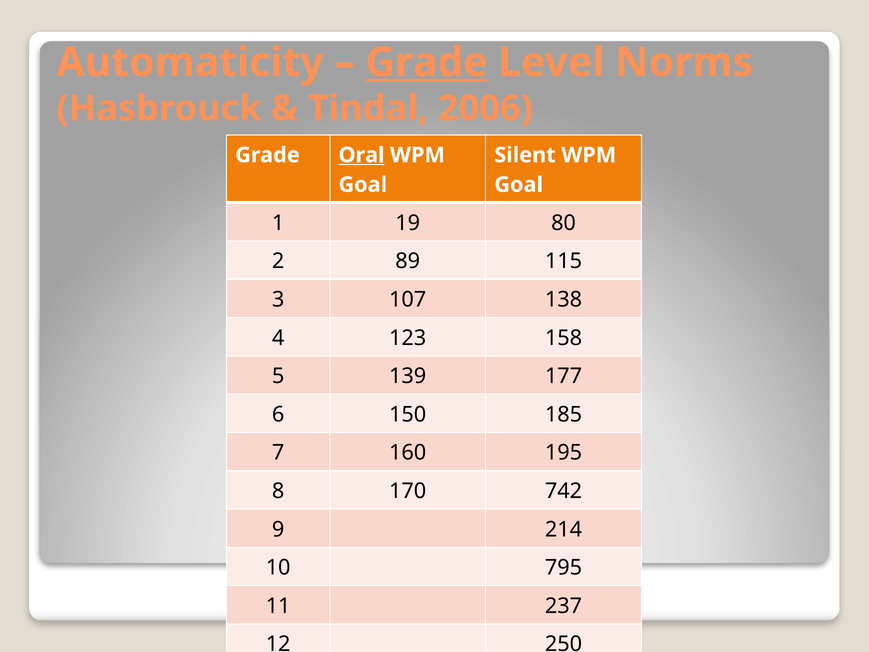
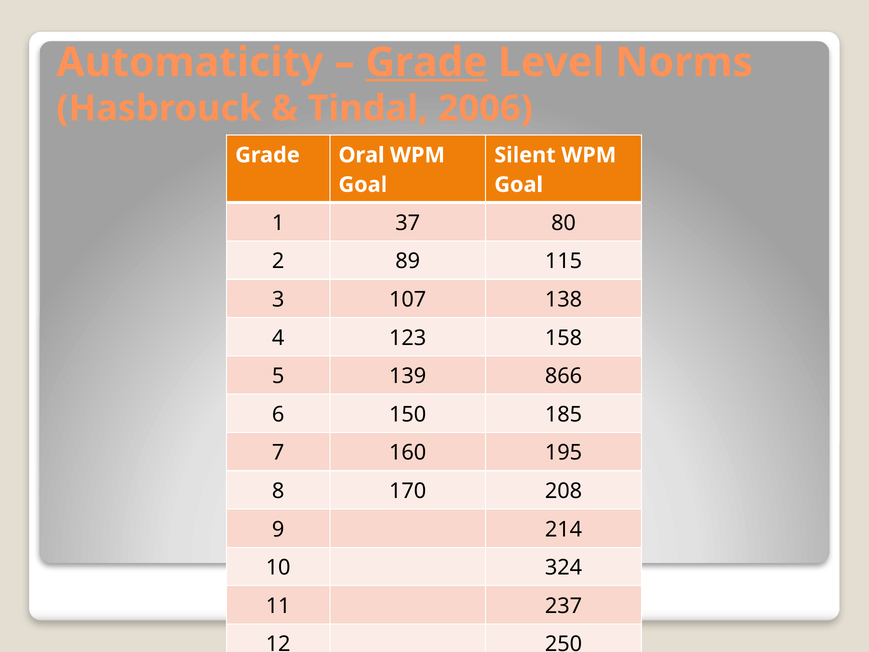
Oral underline: present -> none
19: 19 -> 37
177: 177 -> 866
742: 742 -> 208
795: 795 -> 324
